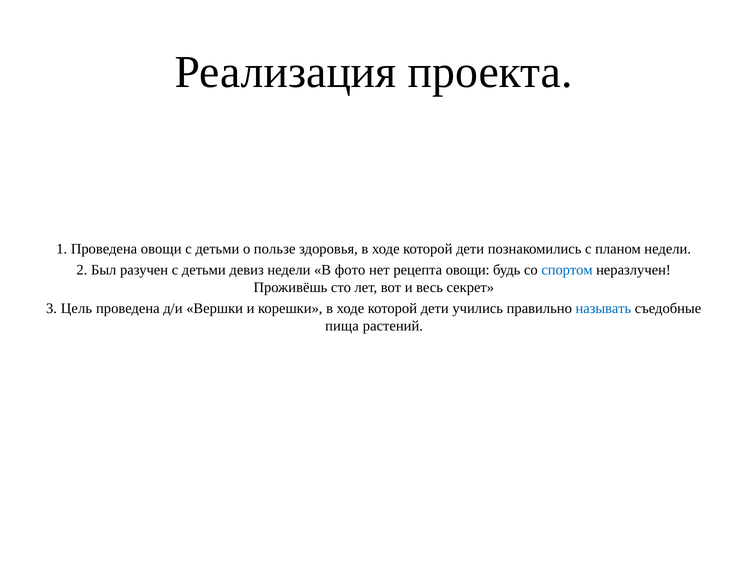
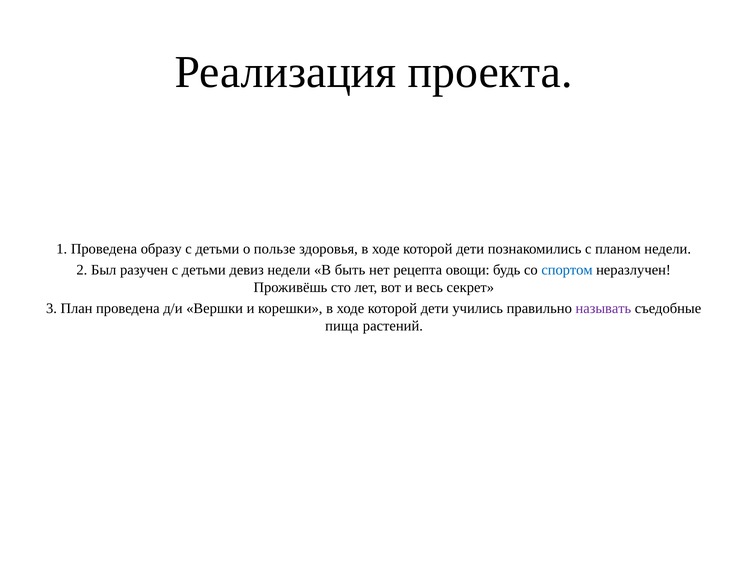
Проведена овощи: овощи -> образу
фото: фото -> быть
Цель: Цель -> План
называть colour: blue -> purple
